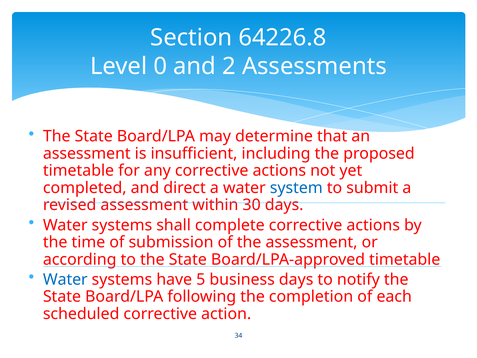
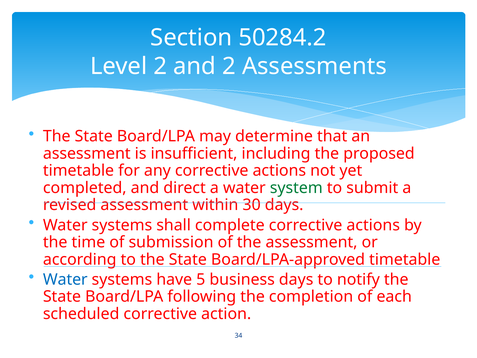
64226.8: 64226.8 -> 50284.2
Level 0: 0 -> 2
system colour: blue -> green
